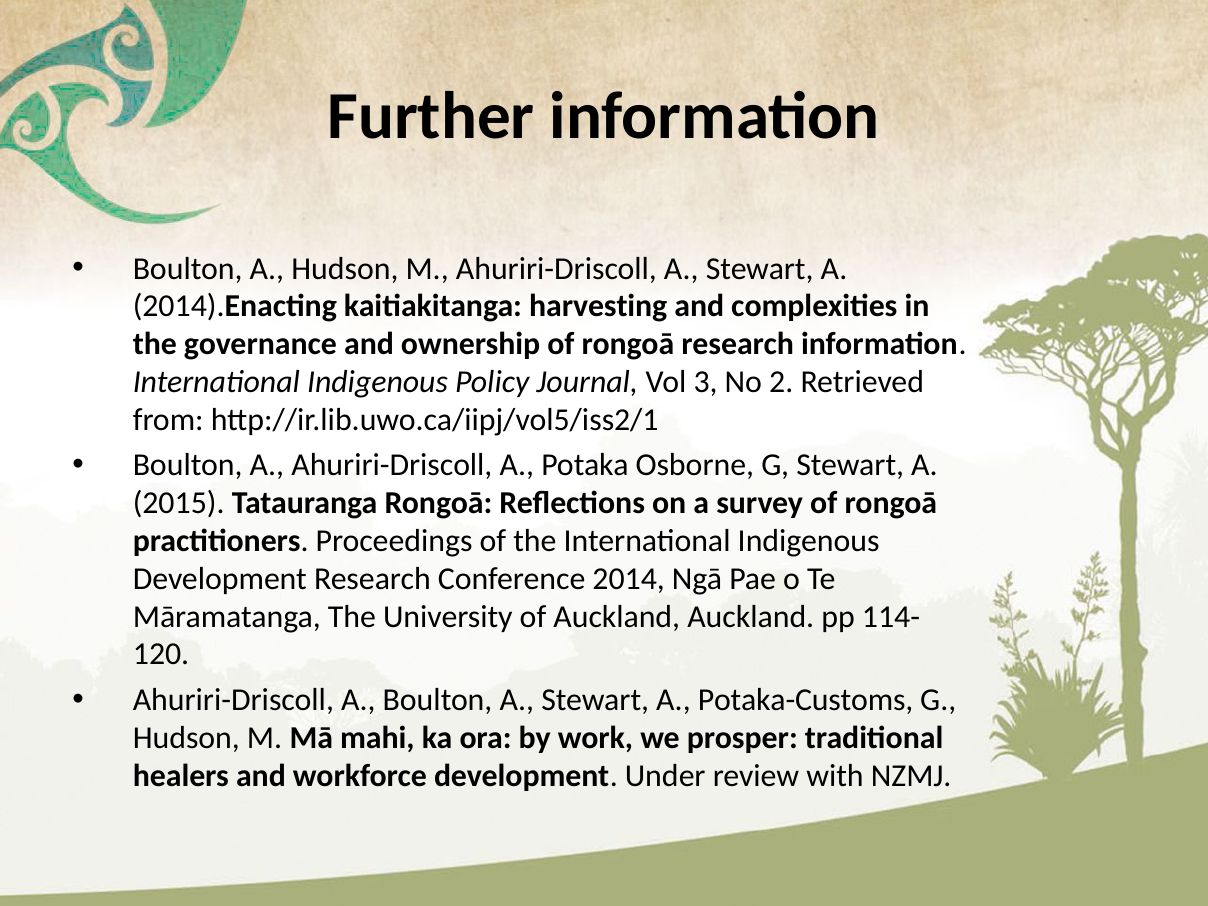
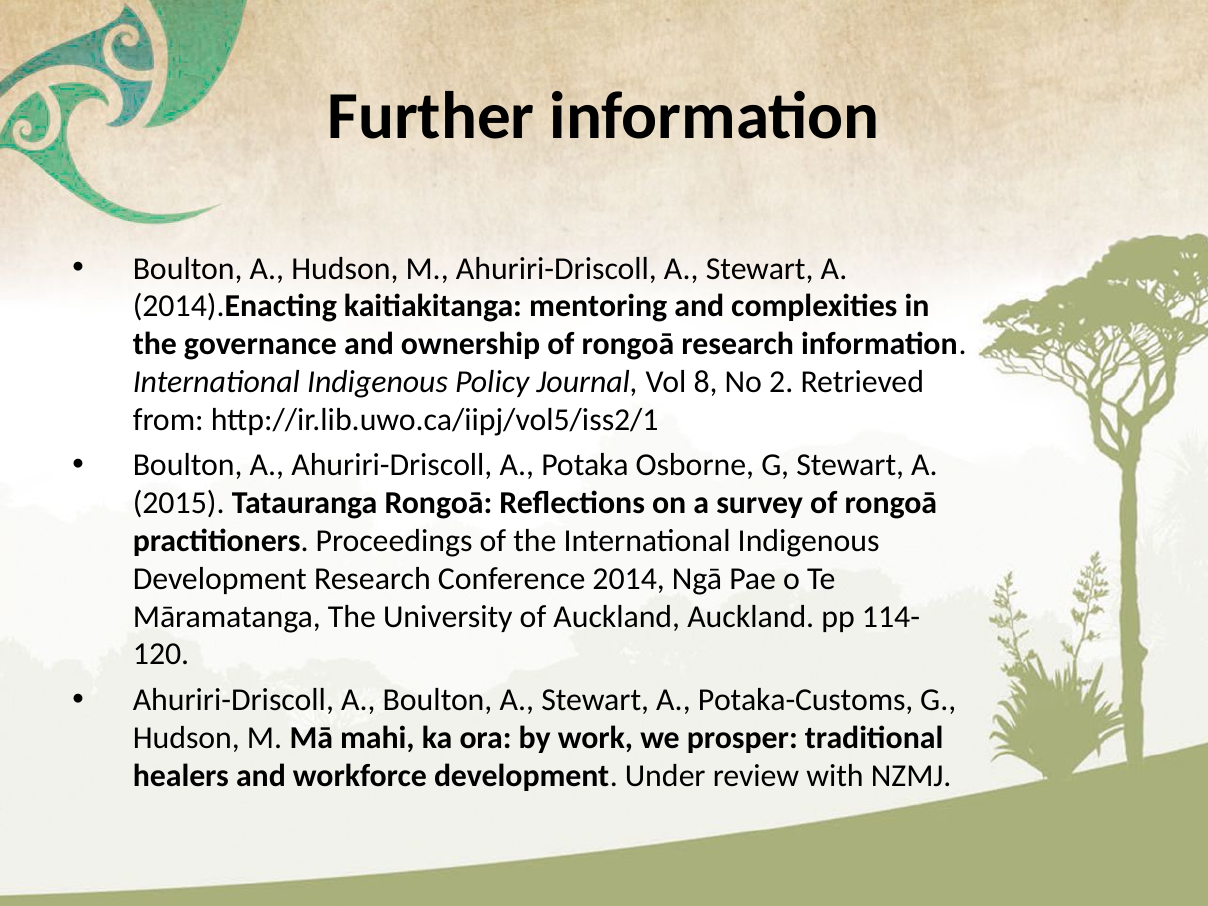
harvesting: harvesting -> mentoring
3: 3 -> 8
